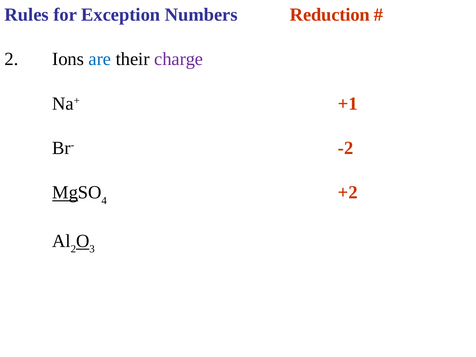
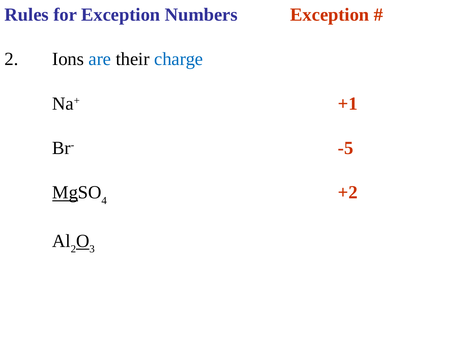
Numbers Reduction: Reduction -> Exception
charge colour: purple -> blue
-2: -2 -> -5
